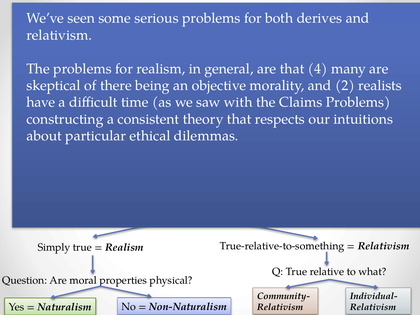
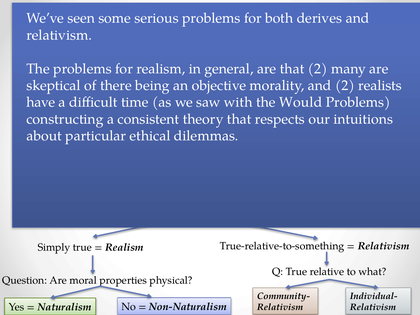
that 4: 4 -> 2
the Claims: Claims -> Would
